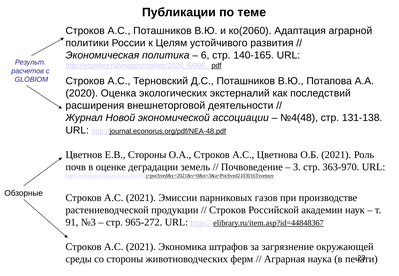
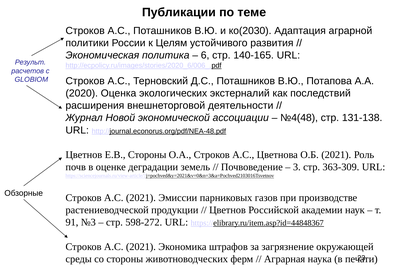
ко(2060: ко(2060 -> ко(2030
363-970: 363-970 -> 363-309
Строков at (227, 210): Строков -> Цветнов
965-272: 965-272 -> 598-272
